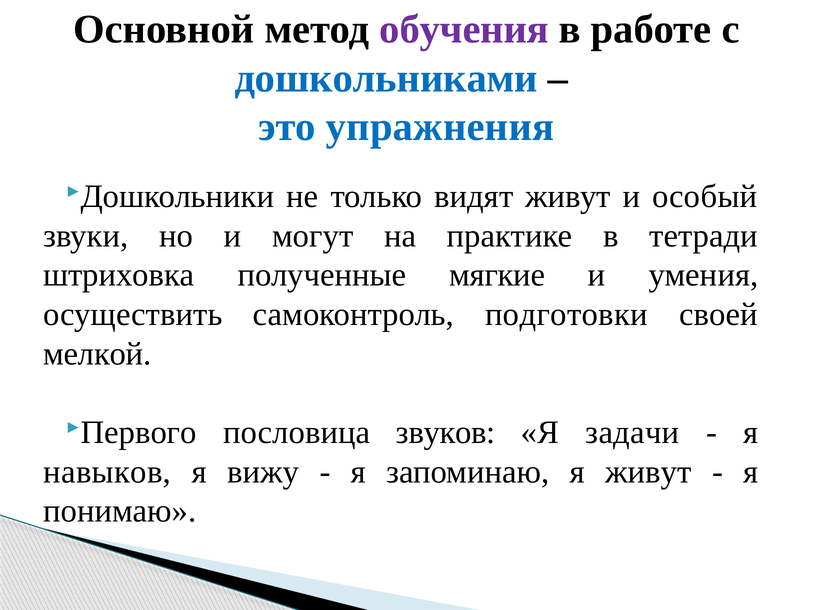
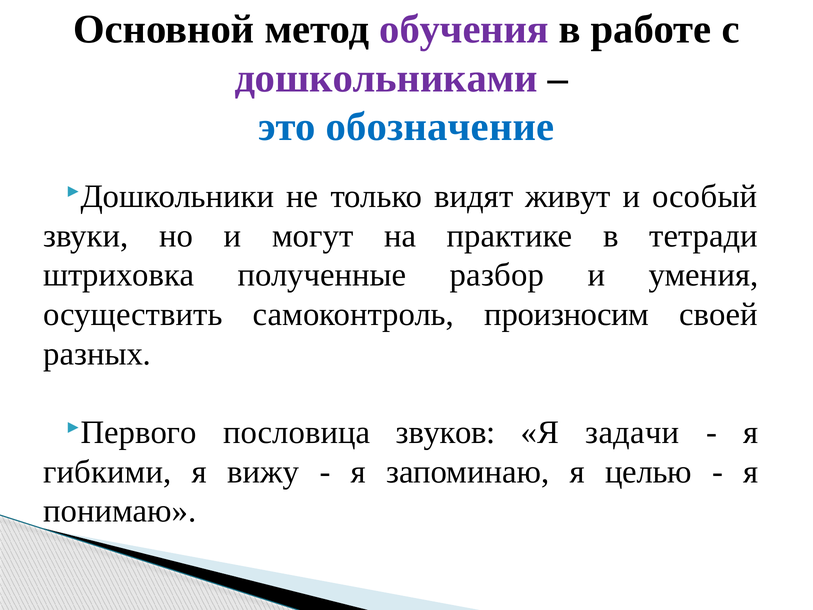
дошкольниками colour: blue -> purple
упражнения: упражнения -> обозначение
мягкие: мягкие -> разбор
подготовки: подготовки -> произносим
мелкой: мелкой -> разных
навыков: навыков -> гибкими
я живут: живут -> целью
